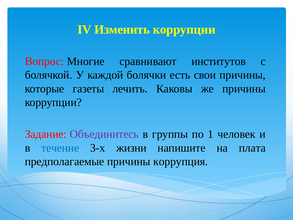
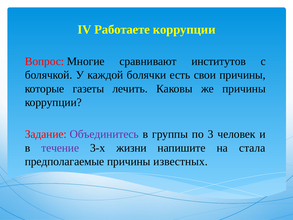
Изменить: Изменить -> Работаете
1: 1 -> 3
течение colour: blue -> purple
плата: плата -> стала
коррупция: коррупция -> известных
